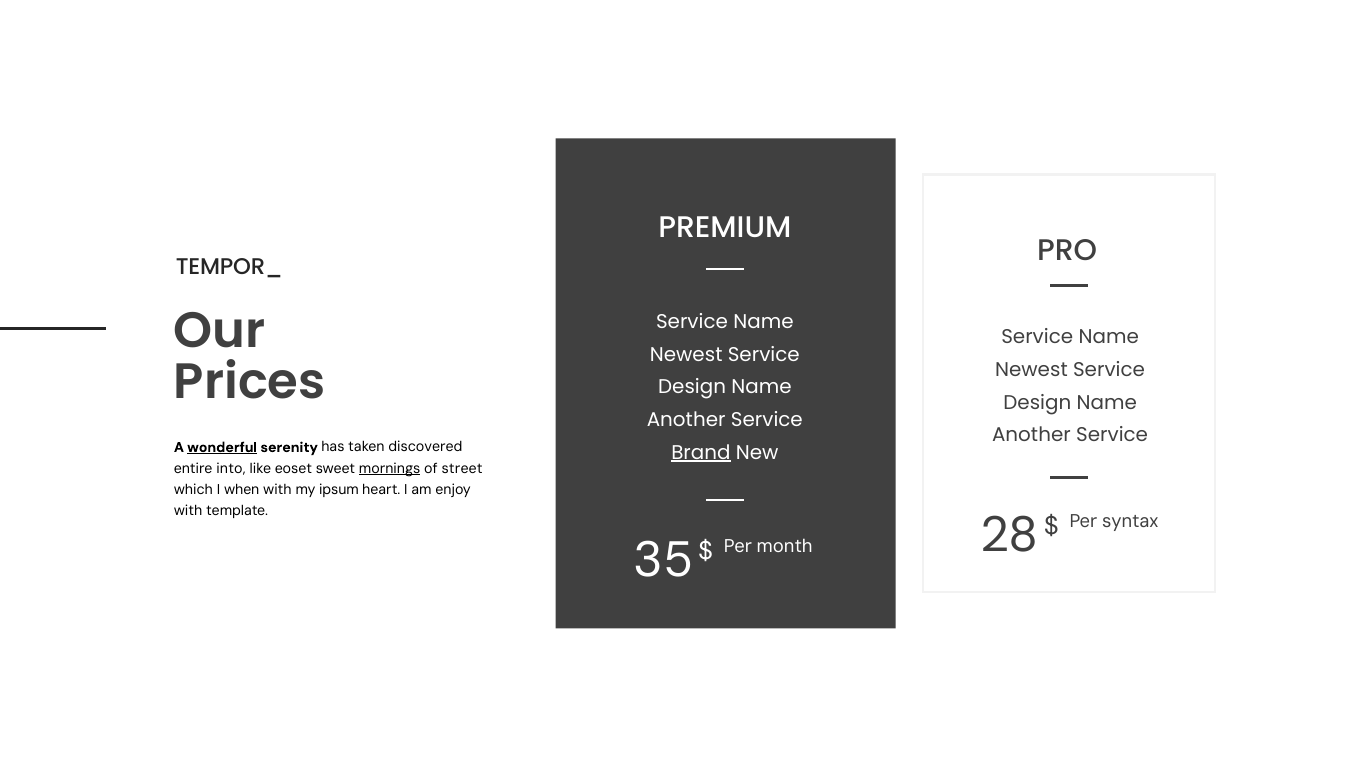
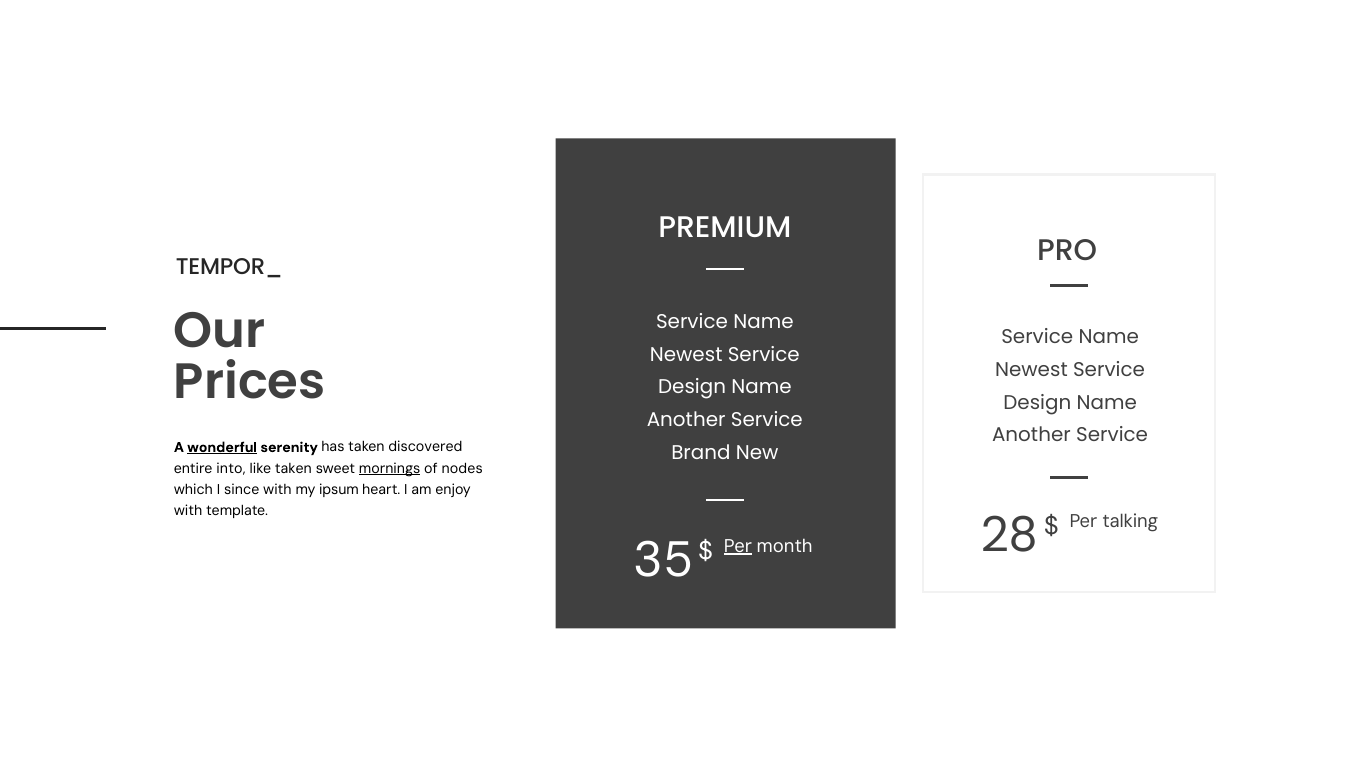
Brand underline: present -> none
like eoset: eoset -> taken
street: street -> nodes
when: when -> since
syntax: syntax -> talking
Per at (738, 547) underline: none -> present
